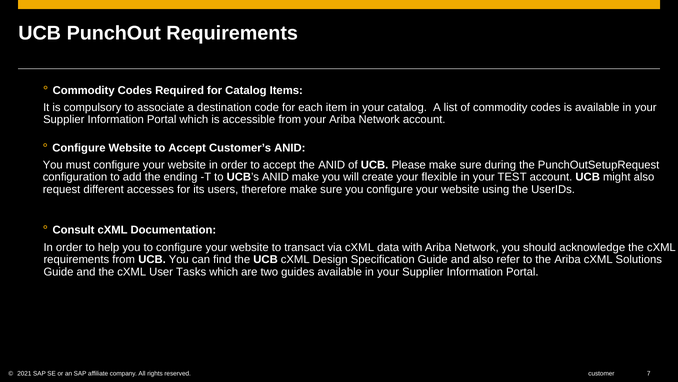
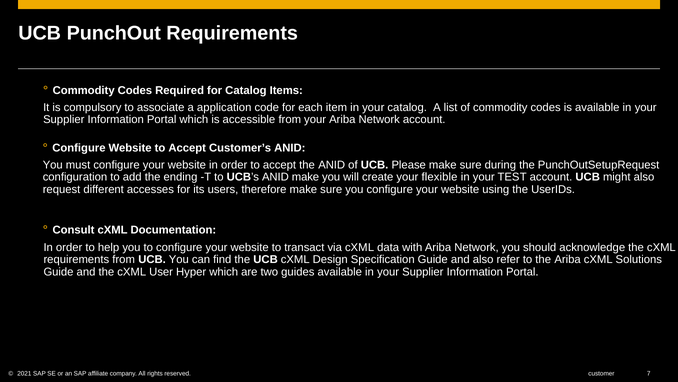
destination: destination -> application
Tasks: Tasks -> Hyper
